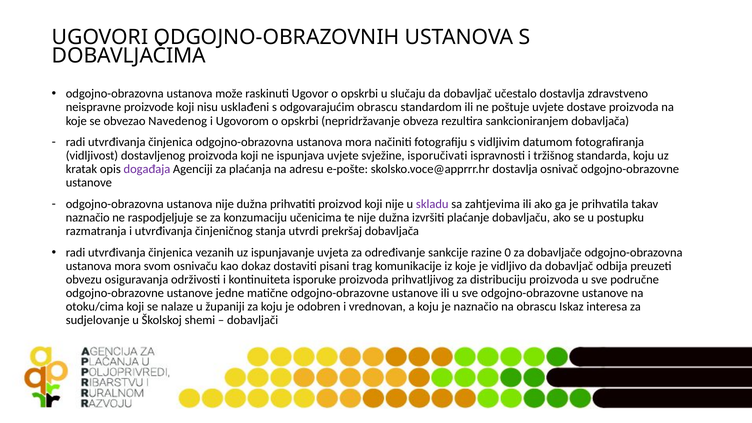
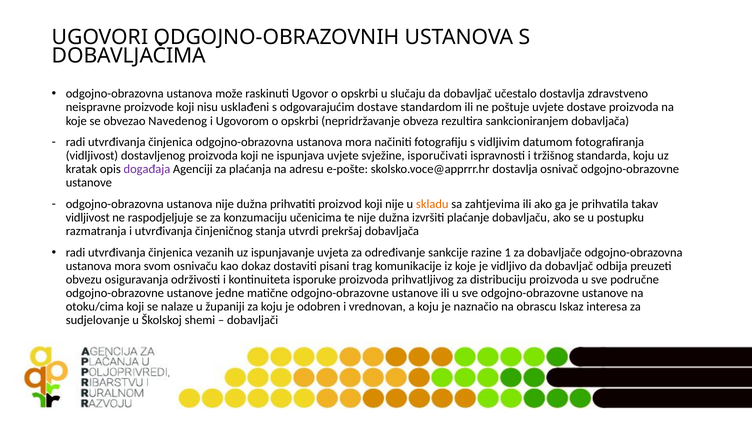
odgovarajućim obrascu: obrascu -> dostave
skladu colour: purple -> orange
naznačio at (88, 218): naznačio -> vidljivost
0: 0 -> 1
